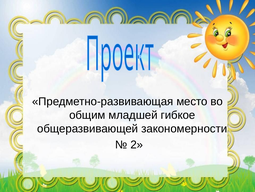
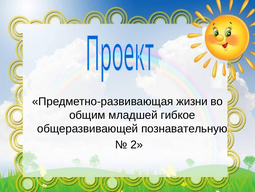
место: место -> жизни
закономерности: закономерности -> познавательную
